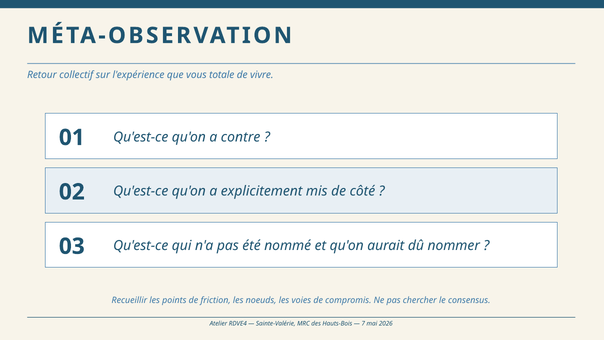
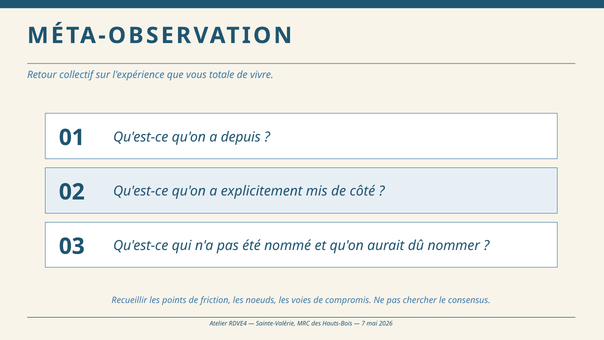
contre: contre -> depuis
